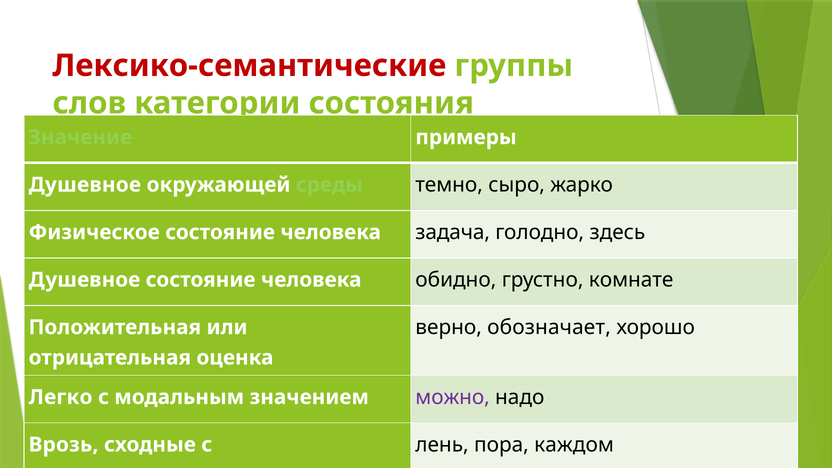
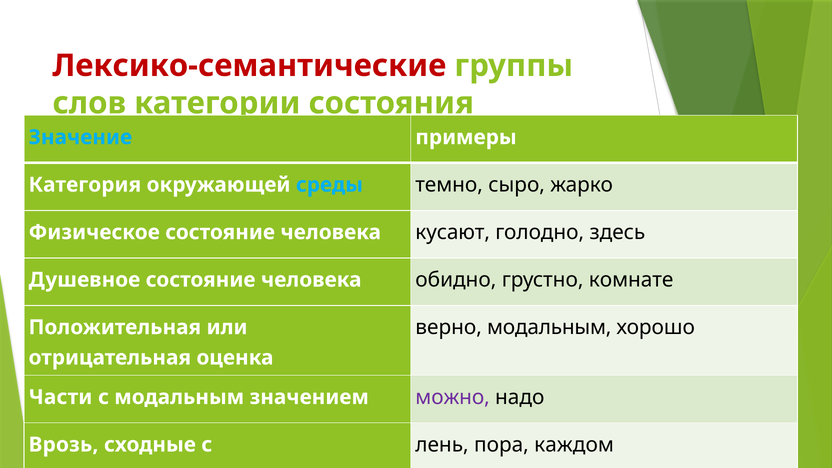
Значение colour: light green -> light blue
Душевное at (85, 185): Душевное -> Категория
среды colour: light green -> light blue
задача: задача -> кусают
верно обозначает: обозначает -> модальным
Легко: Легко -> Части
